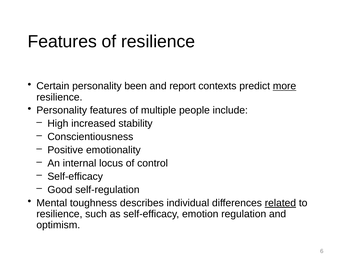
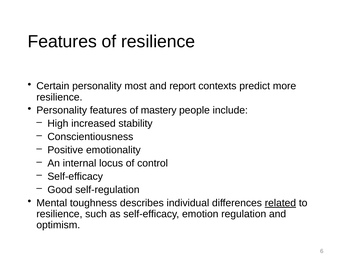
been: been -> most
more underline: present -> none
multiple: multiple -> mastery
